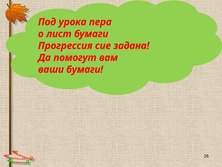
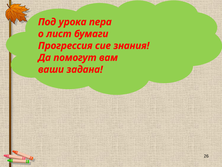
задана: задана -> знания
ваши бумаги: бумаги -> задана
